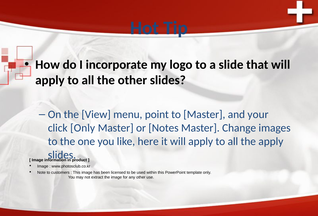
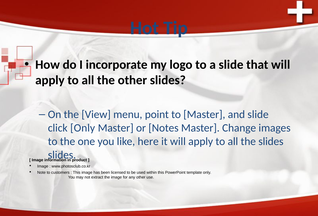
and your: your -> slide
the apply: apply -> slides
